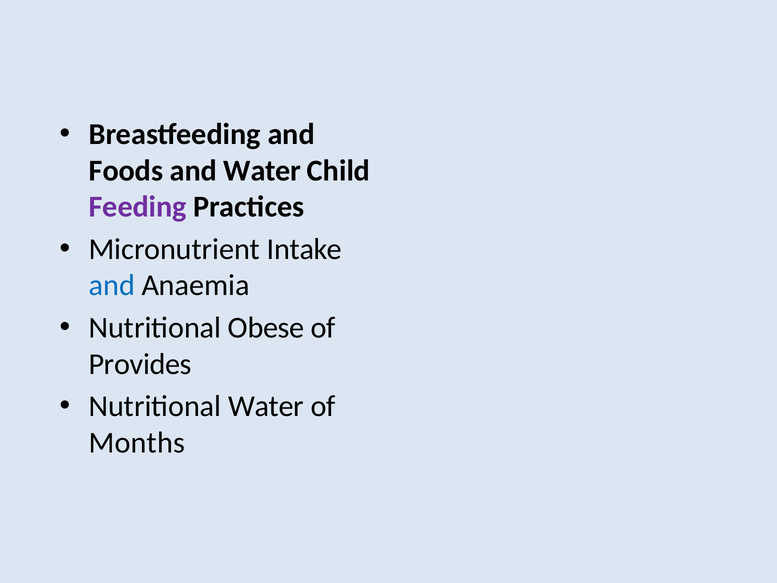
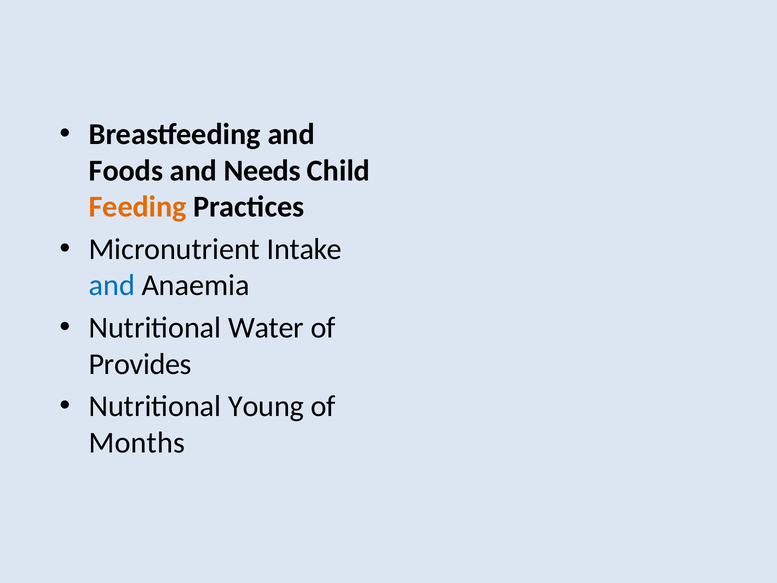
and Water: Water -> Needs
Feeding colour: purple -> orange
Obese: Obese -> Water
Nutritional Water: Water -> Young
